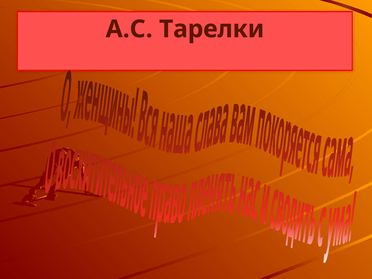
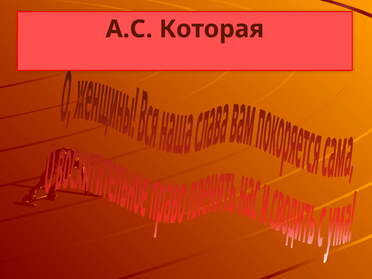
Тарелки: Тарелки -> Которая
